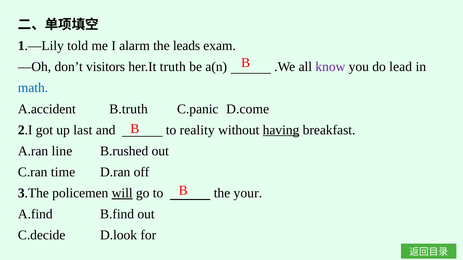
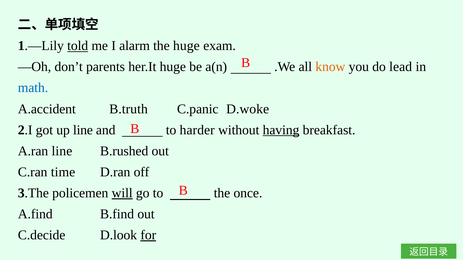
told underline: none -> present
the leads: leads -> huge
visitors: visitors -> parents
her.It truth: truth -> huge
know colour: purple -> orange
D.come: D.come -> D.woke
up last: last -> line
reality: reality -> harder
your: your -> once
for underline: none -> present
